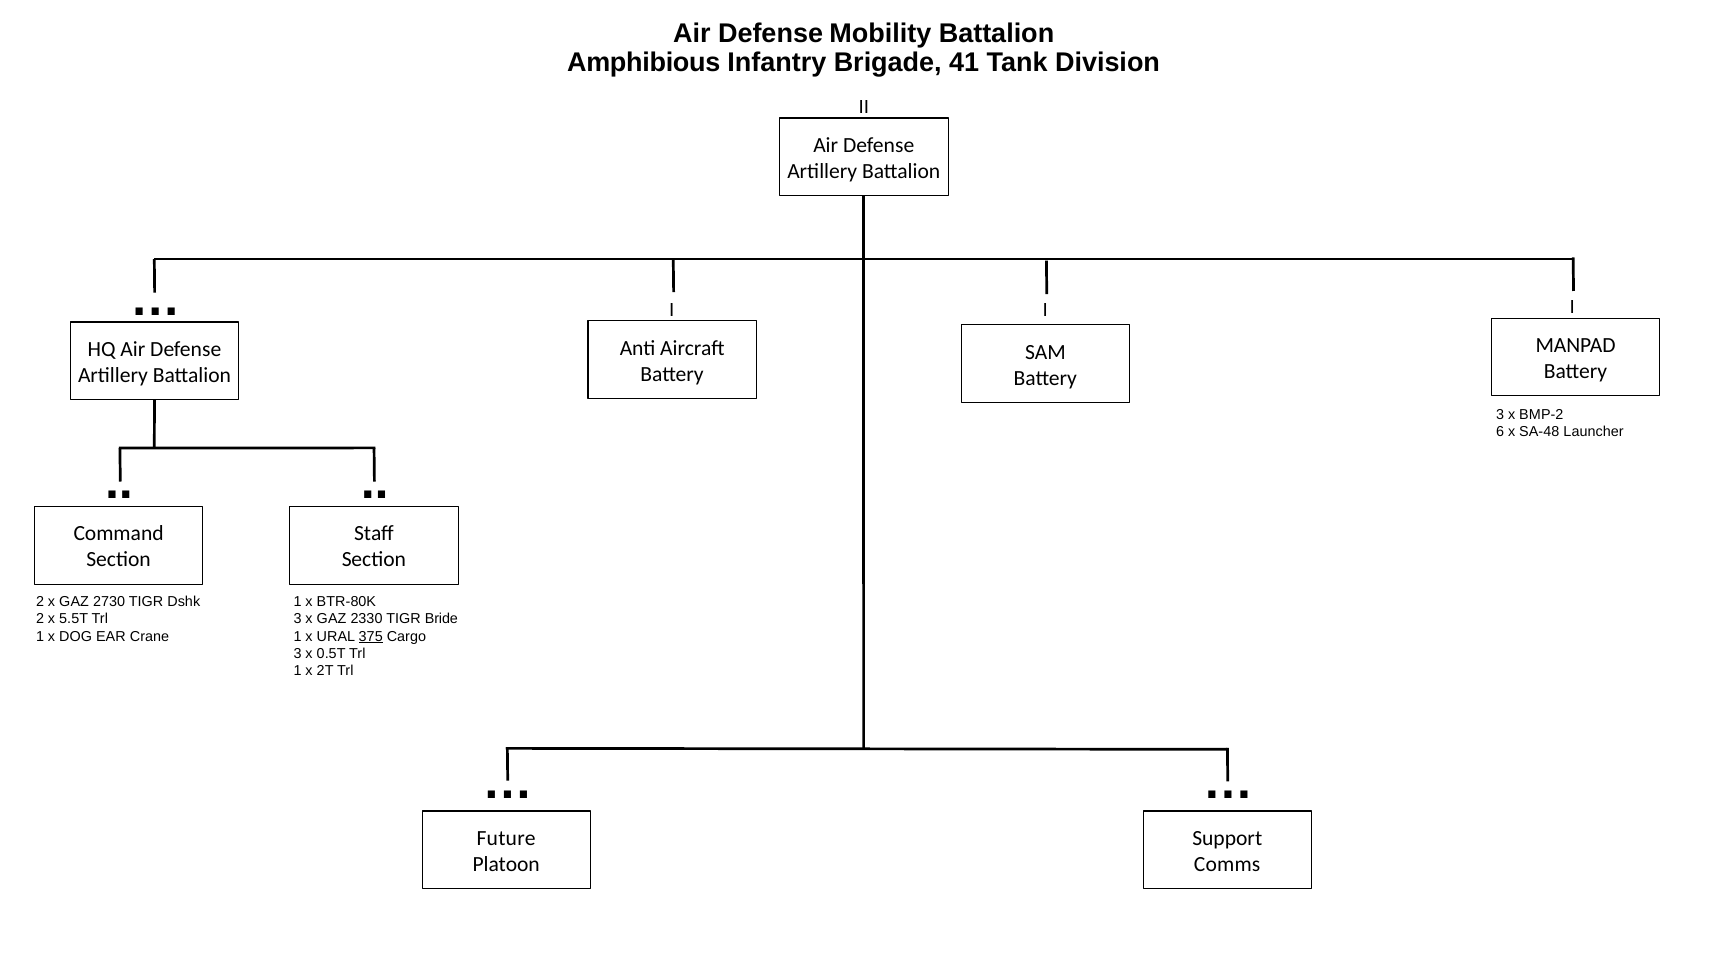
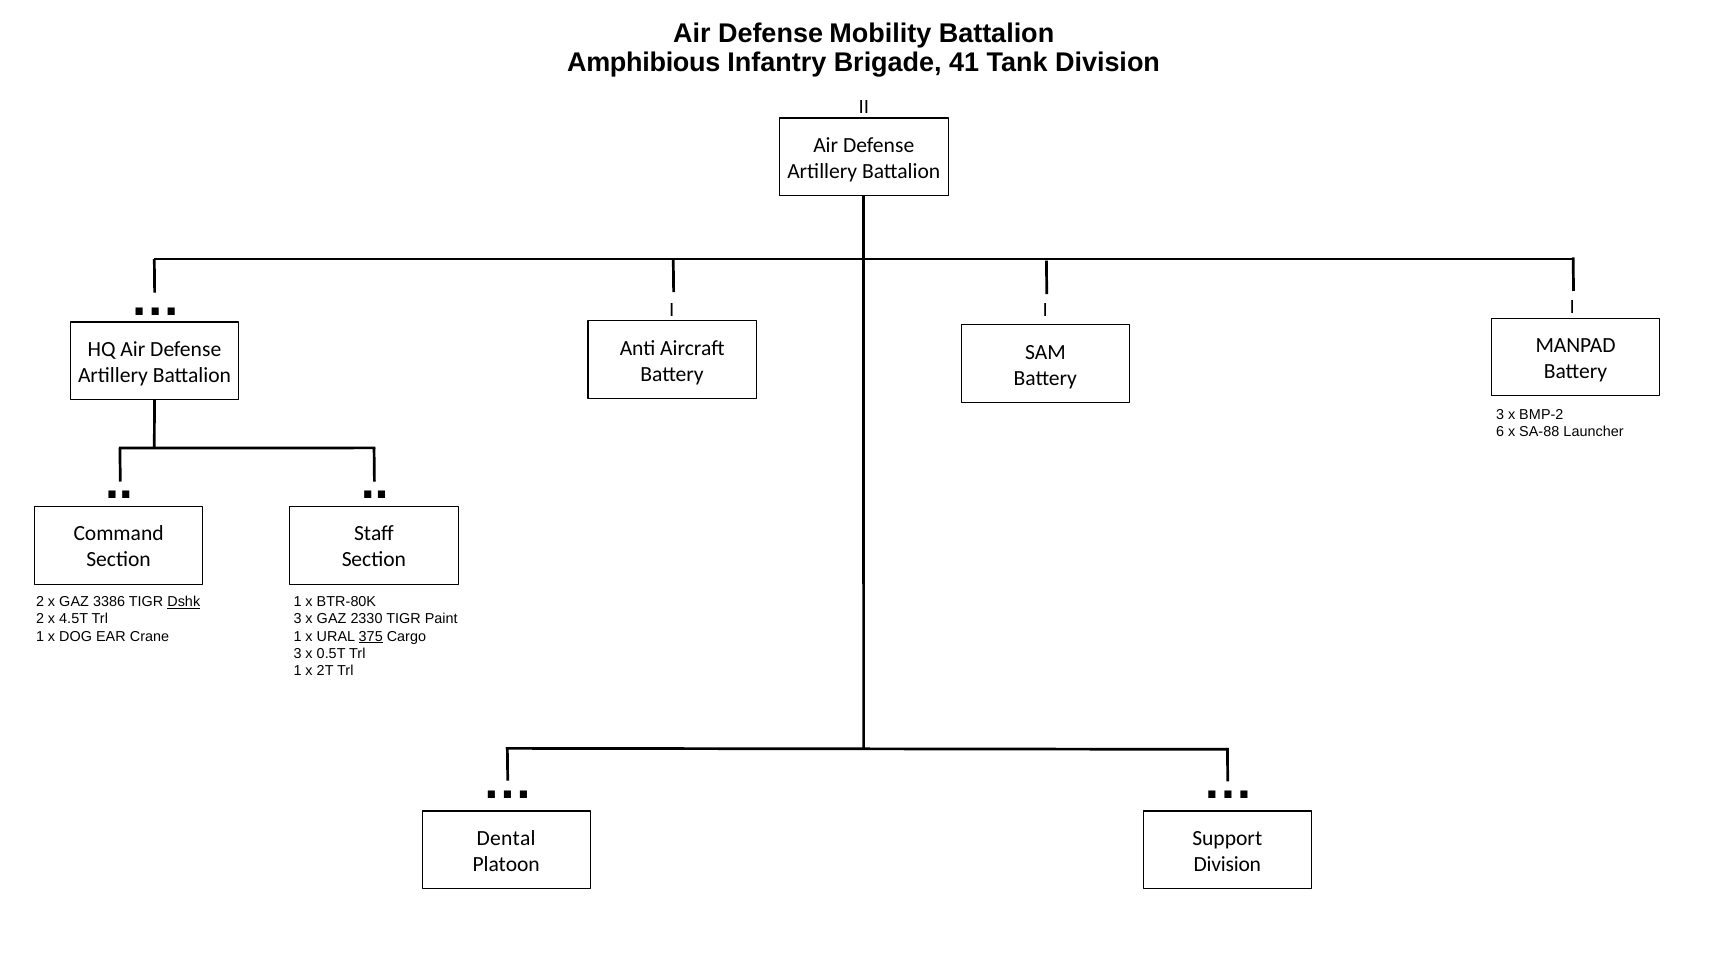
SA-48: SA-48 -> SA-88
2730: 2730 -> 3386
Dshk underline: none -> present
5.5T: 5.5T -> 4.5T
Bride: Bride -> Paint
Future: Future -> Dental
Comms at (1227, 864): Comms -> Division
